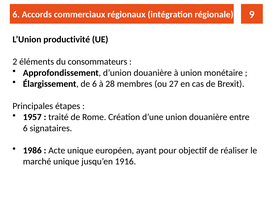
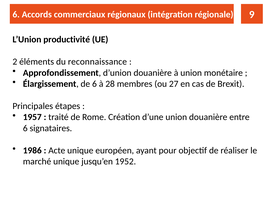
consommateurs: consommateurs -> reconnaissance
1916: 1916 -> 1952
